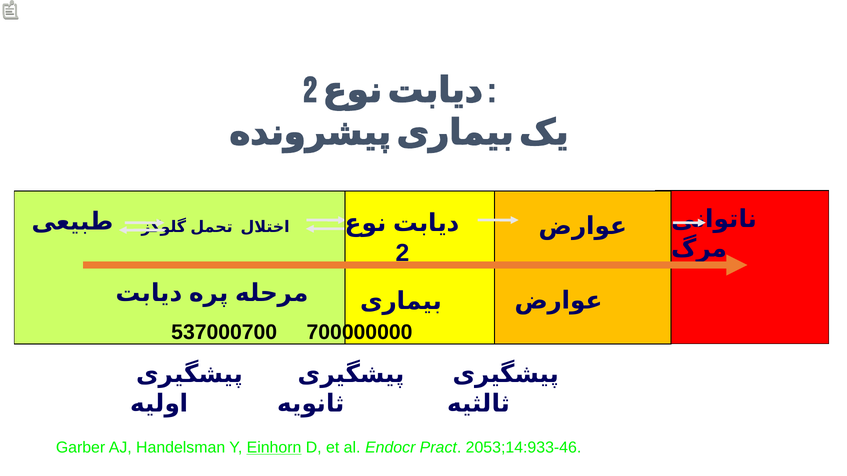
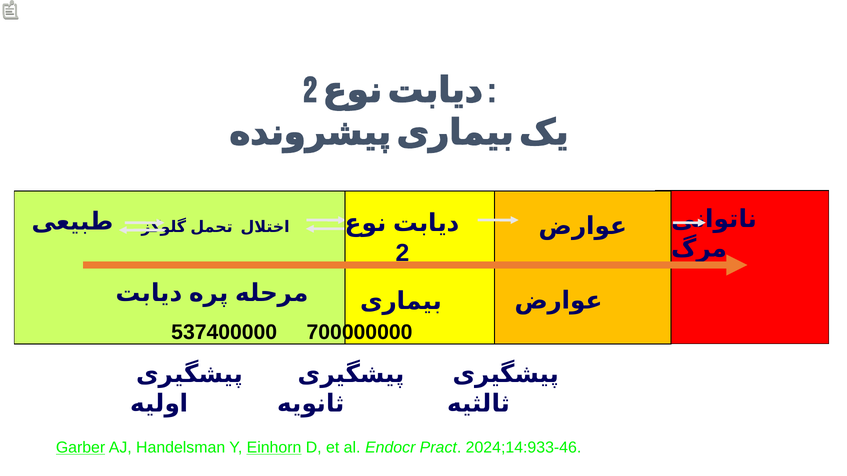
537000700: 537000700 -> 537400000
Garber underline: none -> present
2053;14:933-46: 2053;14:933-46 -> 2024;14:933-46
